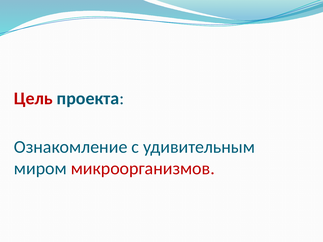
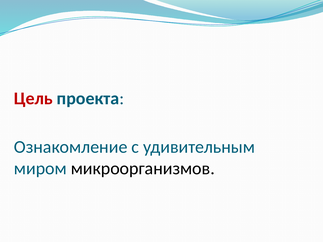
микроорганизмов colour: red -> black
